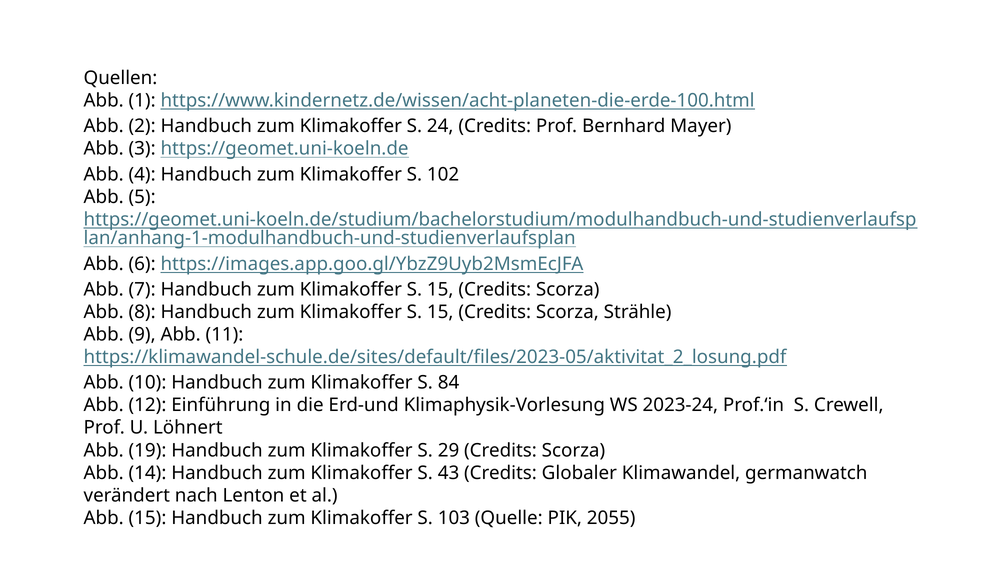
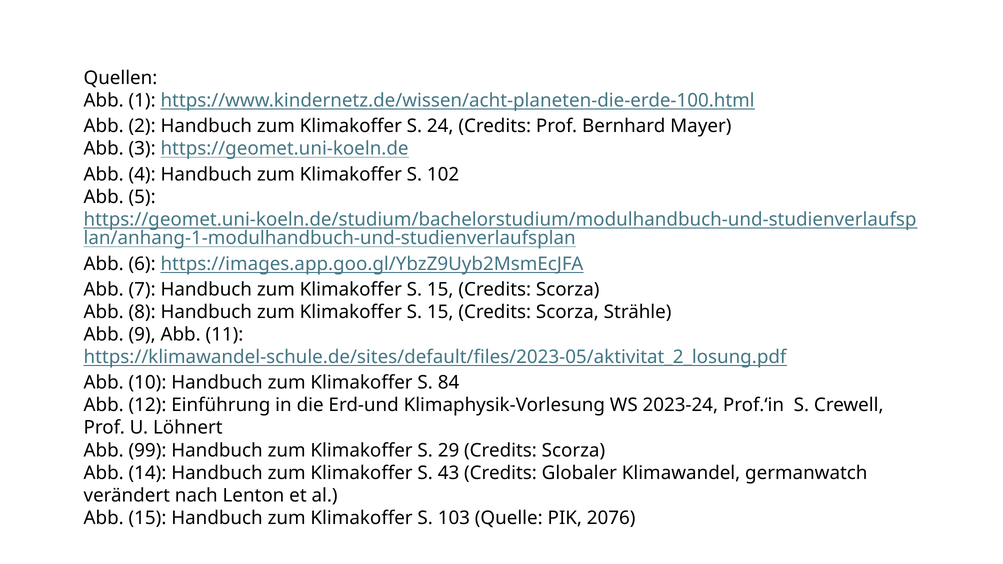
19: 19 -> 99
2055: 2055 -> 2076
